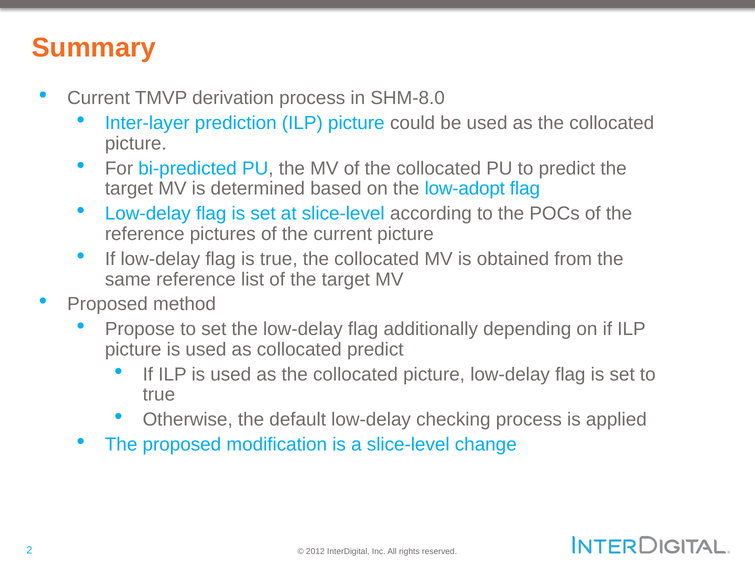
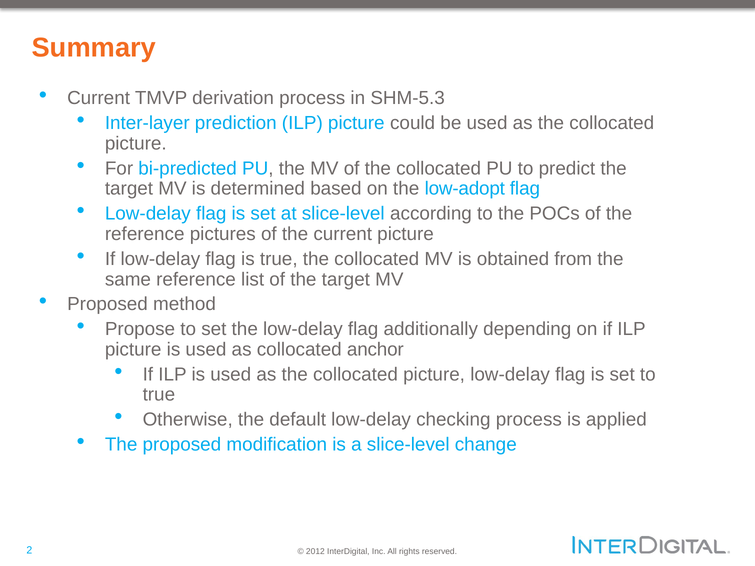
SHM-8.0: SHM-8.0 -> SHM-5.3
collocated predict: predict -> anchor
